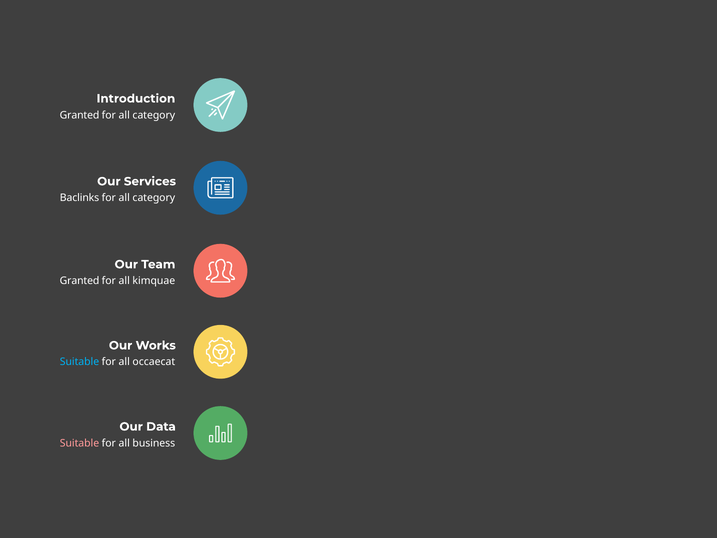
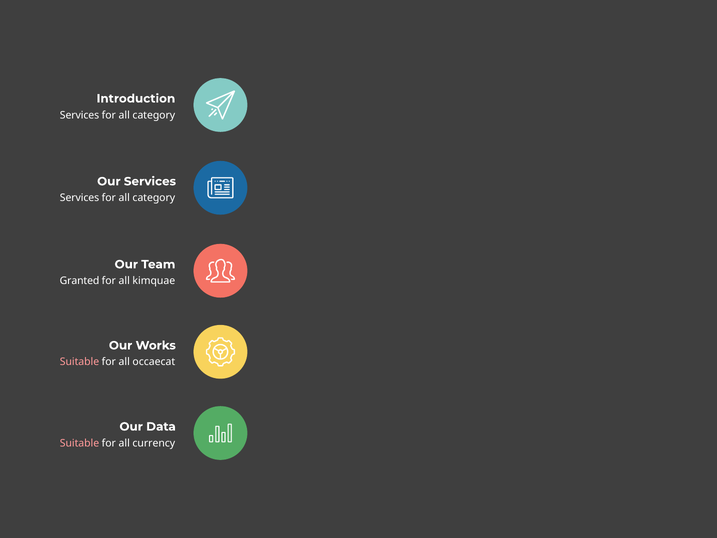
Granted at (80, 115): Granted -> Services
Baclinks at (80, 198): Baclinks -> Services
Suitable at (79, 362) colour: light blue -> pink
business: business -> currency
